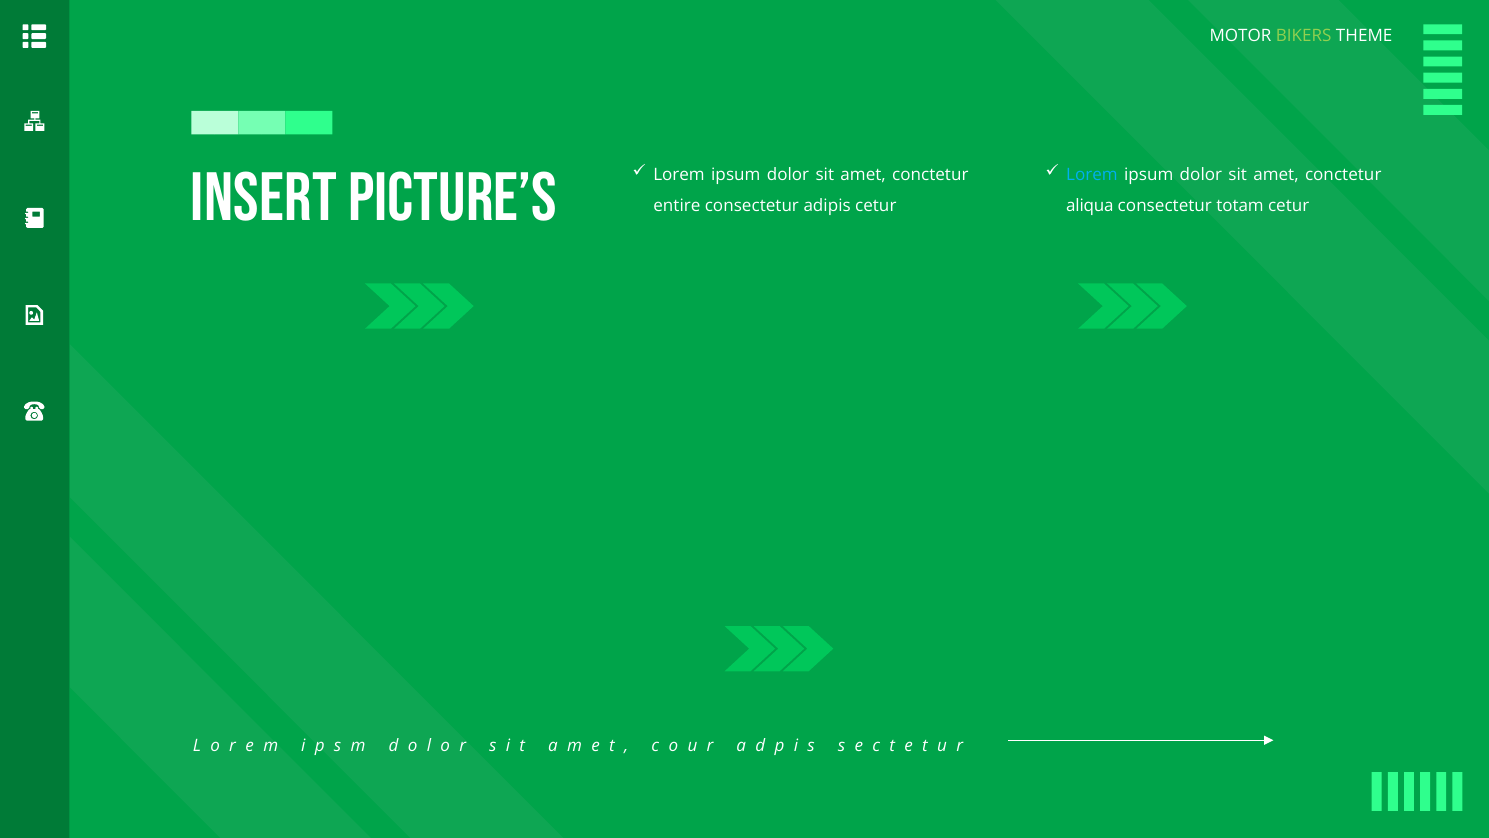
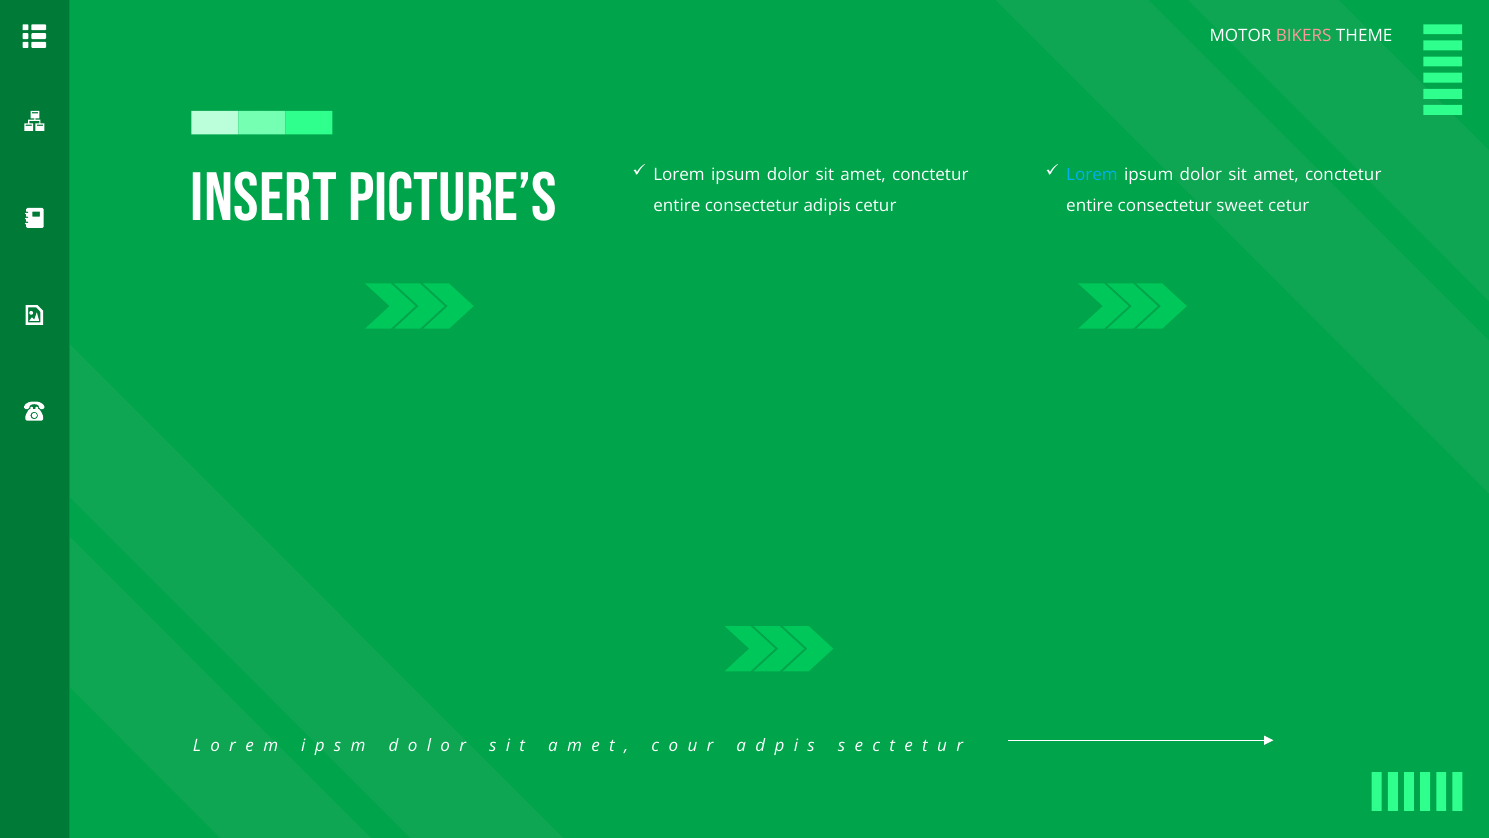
BIKERS colour: light green -> pink
aliqua at (1090, 205): aliqua -> entire
totam: totam -> sweet
